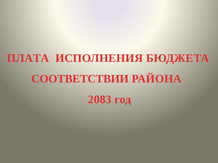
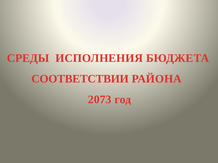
ПЛАТА: ПЛАТА -> СРЕДЫ
2083: 2083 -> 2073
